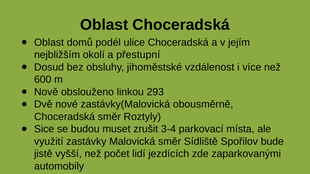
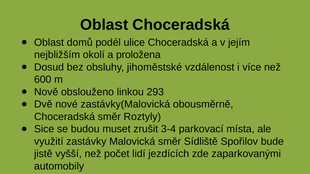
přestupní: přestupní -> proložena
